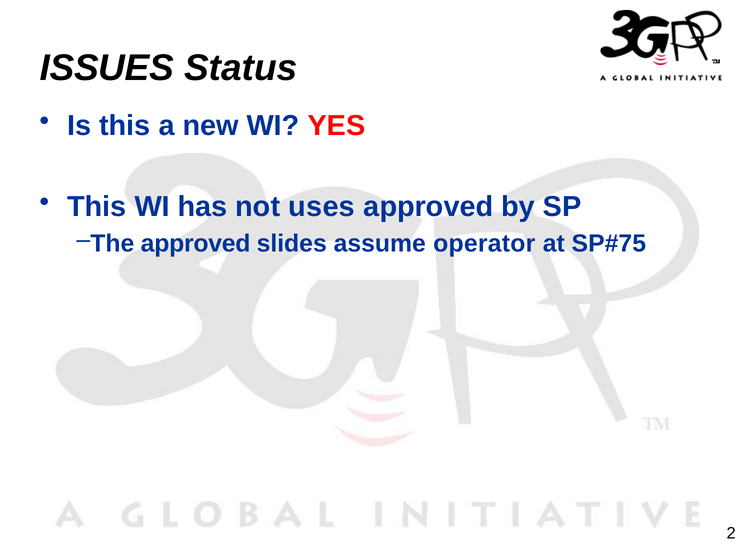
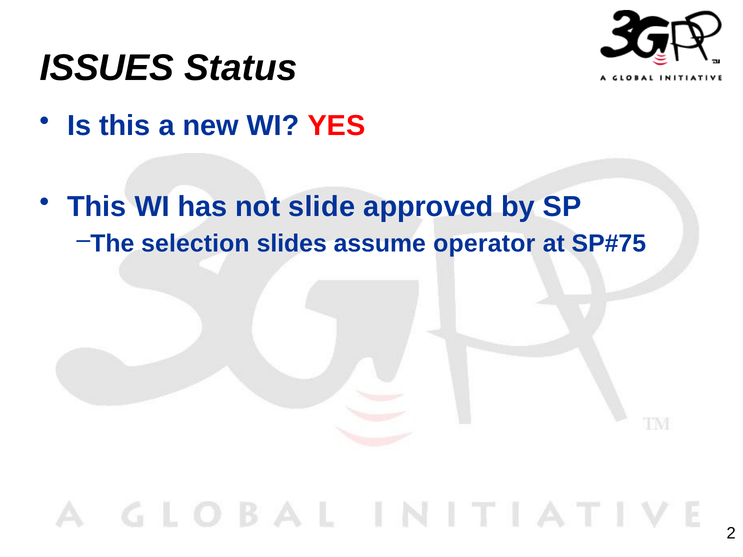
uses: uses -> slide
The approved: approved -> selection
